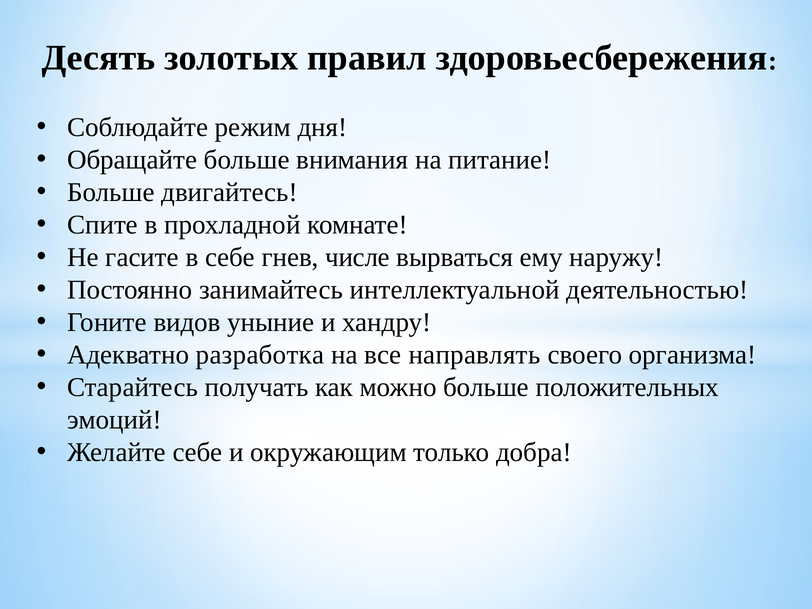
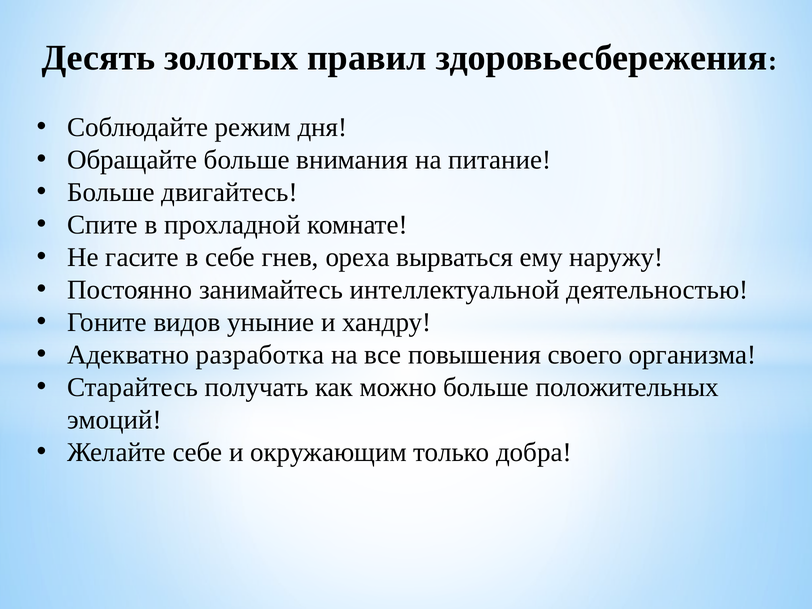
числе: числе -> ореха
направлять: направлять -> повышения
